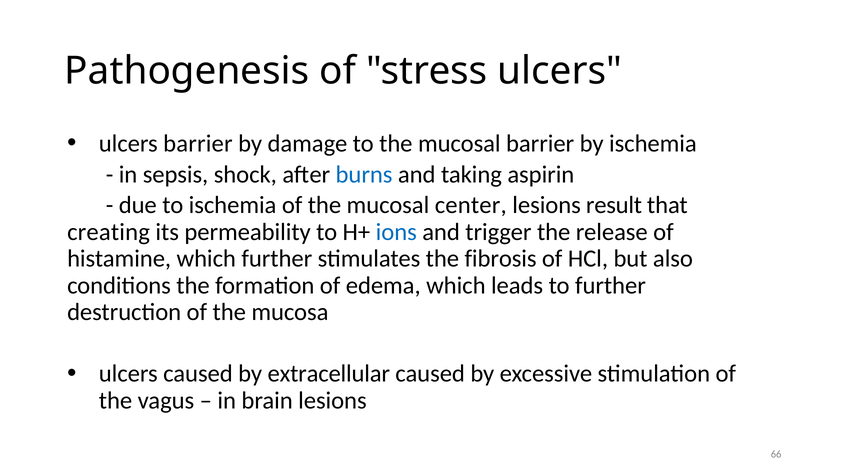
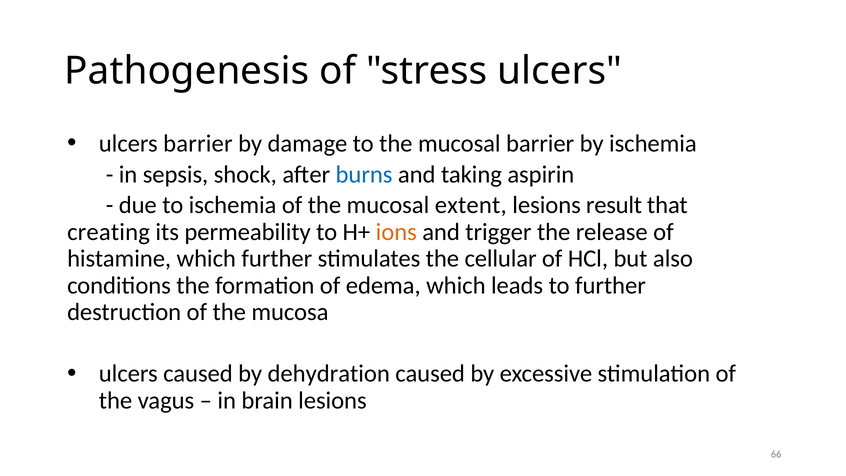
center: center -> extent
ions colour: blue -> orange
fibrosis: fibrosis -> cellular
extracellular: extracellular -> dehydration
